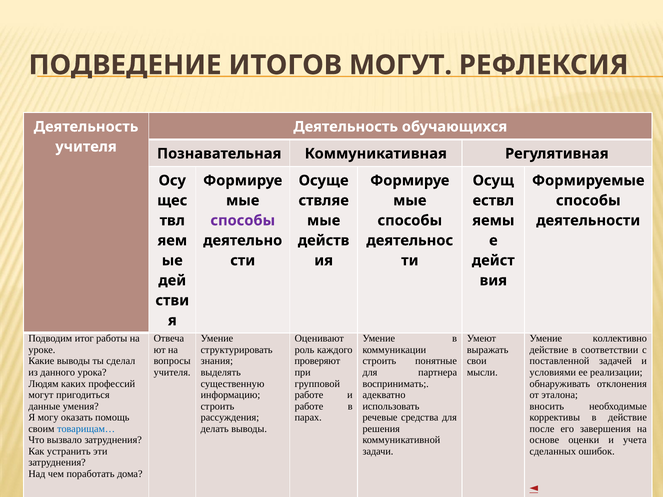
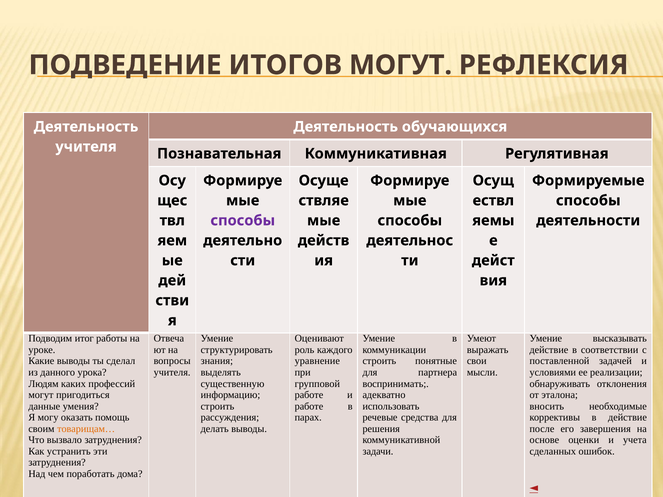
коллективно: коллективно -> высказывать
проверяют: проверяют -> уравнение
товарищам… colour: blue -> orange
